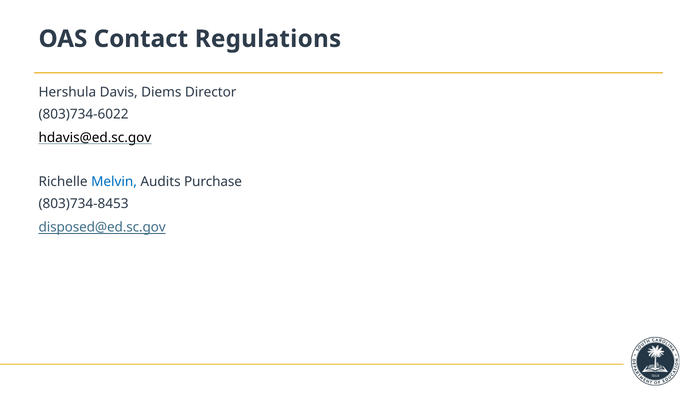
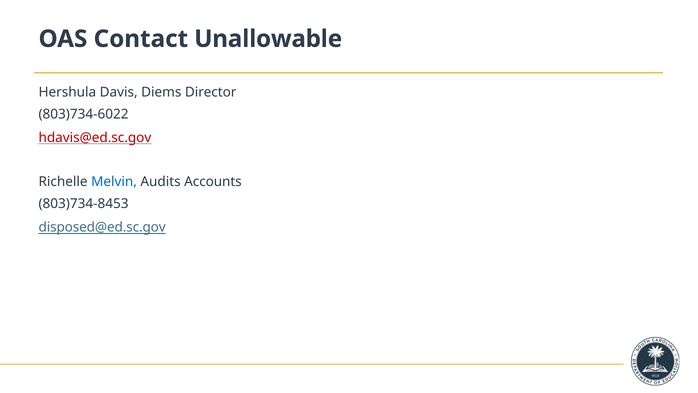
Regulations: Regulations -> Unallowable
hdavis@ed.sc.gov colour: black -> red
Purchase: Purchase -> Accounts
